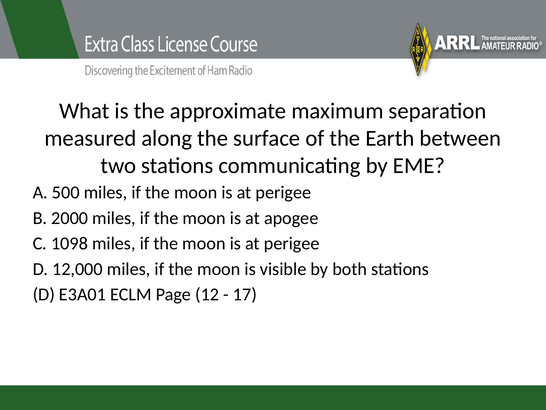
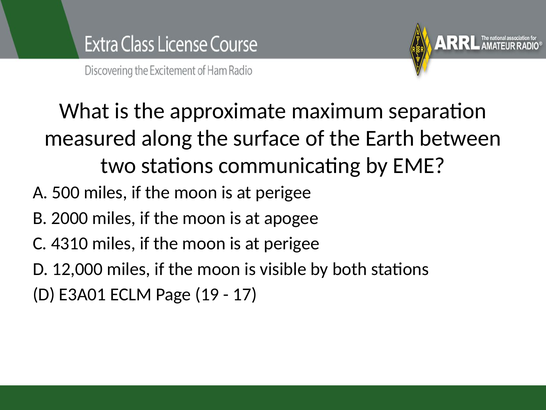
1098: 1098 -> 4310
12: 12 -> 19
